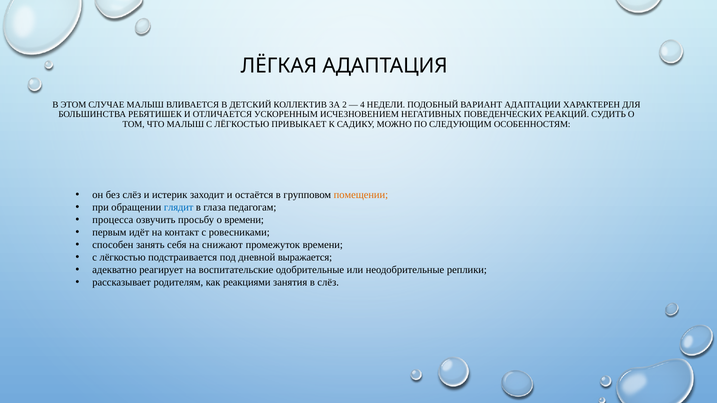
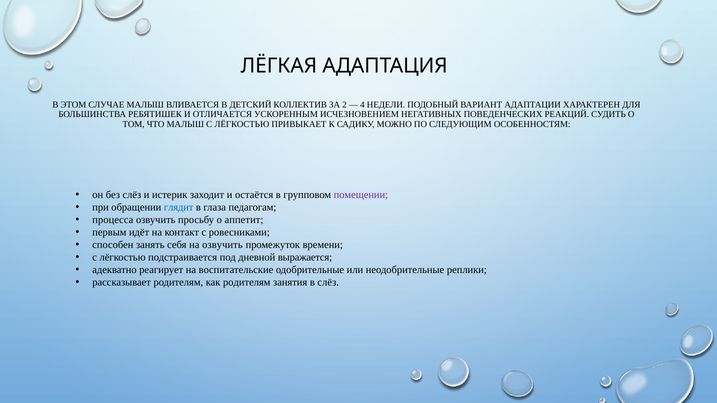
помещении colour: orange -> purple
о времени: времени -> аппетит
на снижают: снижают -> озвучить
как реакциями: реакциями -> родителям
